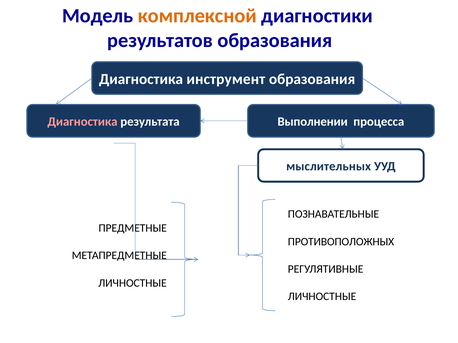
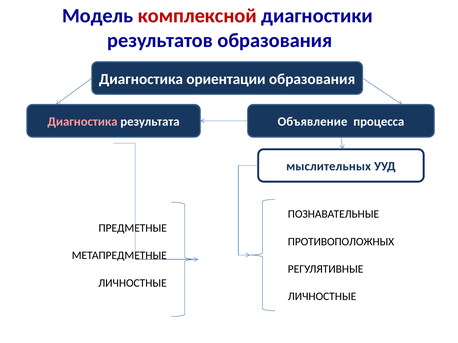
комплексной colour: orange -> red
инструмент: инструмент -> ориентации
Выполнении: Выполнении -> Объявление
